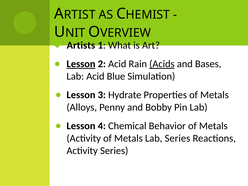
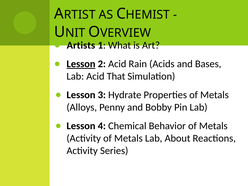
Acids underline: present -> none
Blue: Blue -> That
Lab Series: Series -> About
